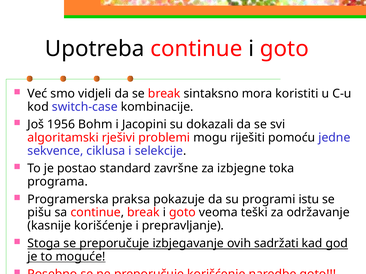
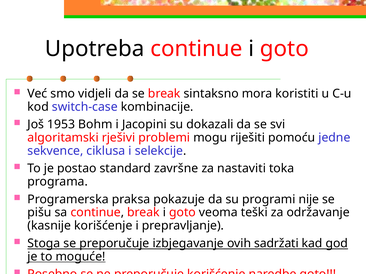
1956: 1956 -> 1953
izbjegne: izbjegne -> nastaviti
istu: istu -> nije
